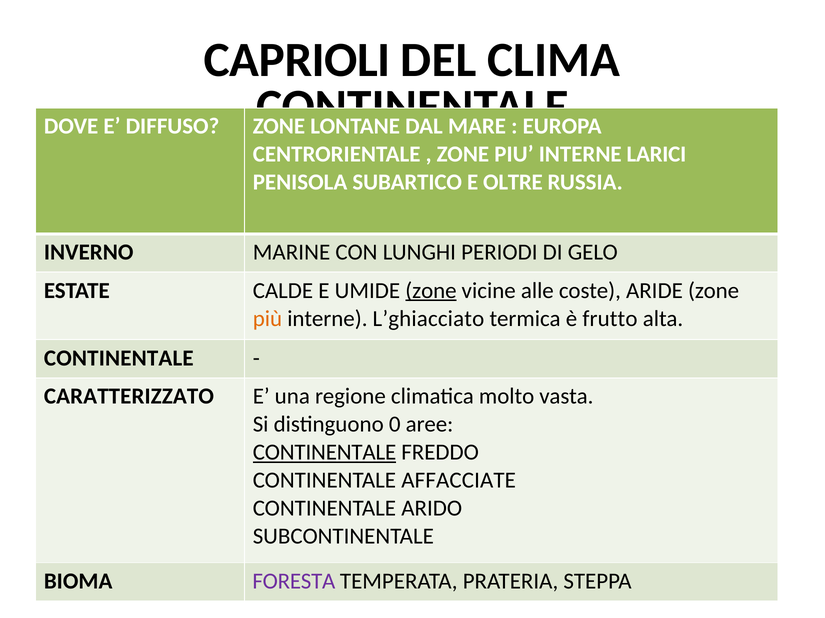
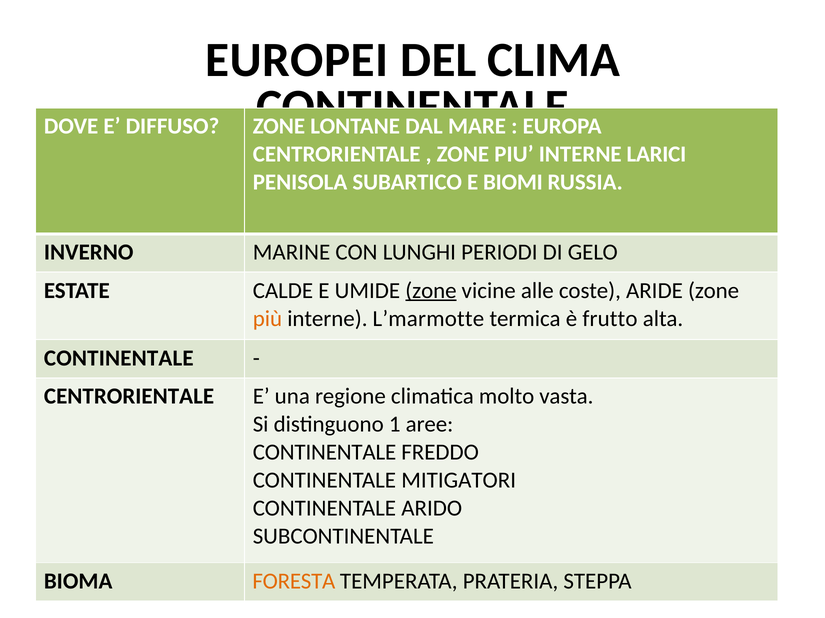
CAPRIOLI: CAPRIOLI -> EUROPEI
OLTRE: OLTRE -> BIOMI
L’ghiacciato: L’ghiacciato -> L’marmotte
CARATTERIZZATO at (129, 397): CARATTERIZZATO -> CENTRORIENTALE
0: 0 -> 1
CONTINENTALE at (324, 453) underline: present -> none
AFFACCIATE: AFFACCIATE -> MITIGATORI
FORESTA colour: purple -> orange
